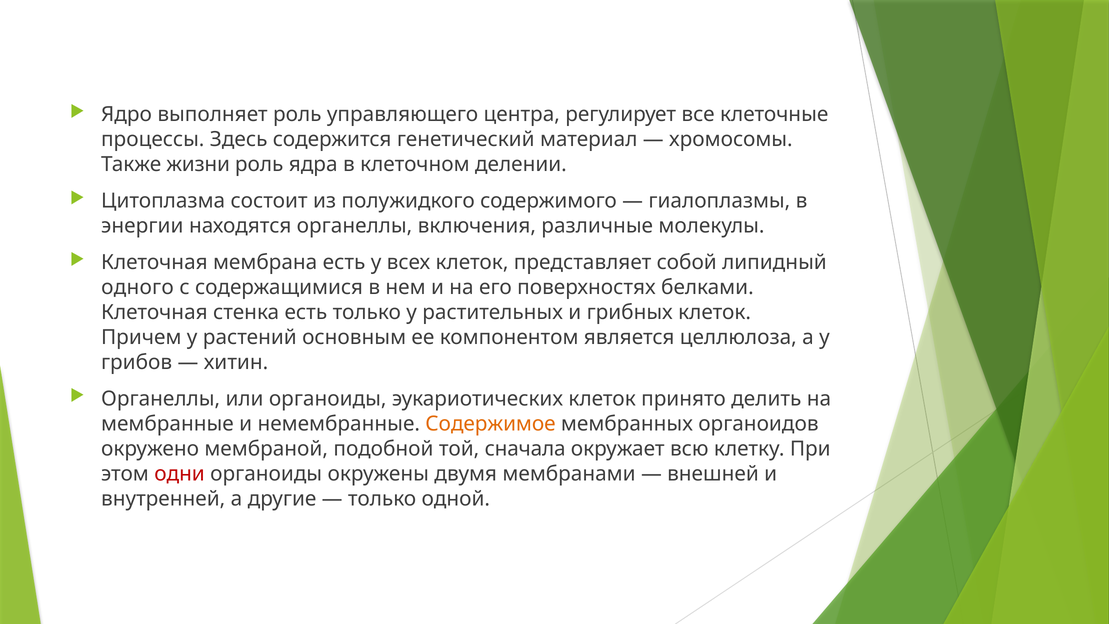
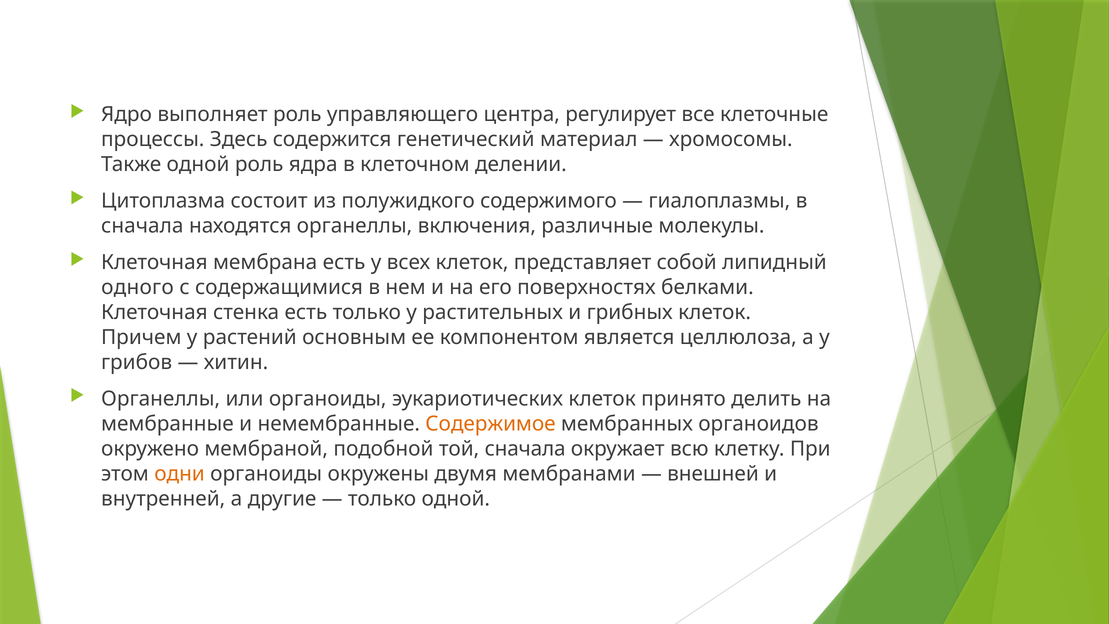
Также жизни: жизни -> одной
энергии at (142, 226): энергии -> сначала
одни colour: red -> orange
